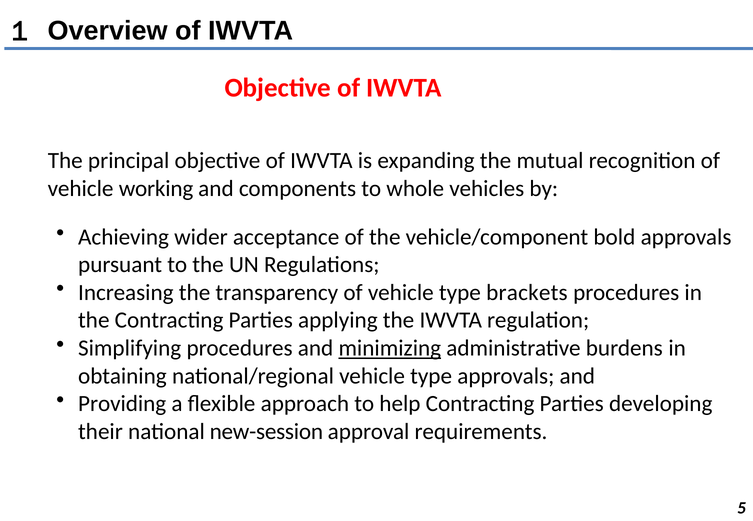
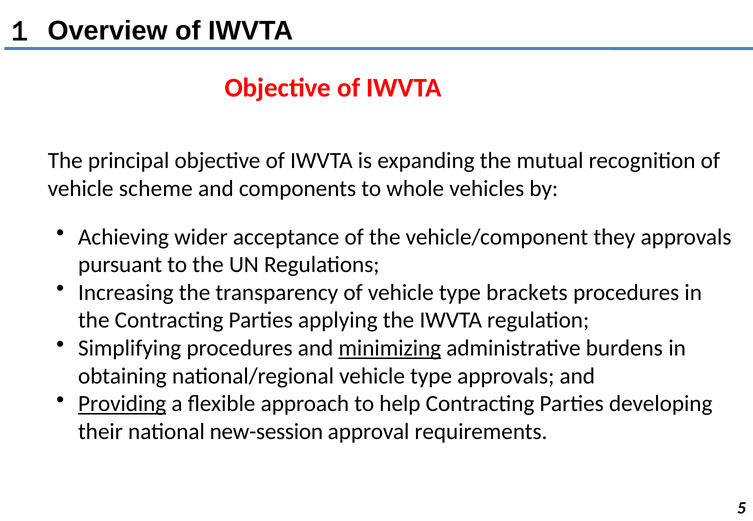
working: working -> scheme
bold: bold -> they
Providing underline: none -> present
